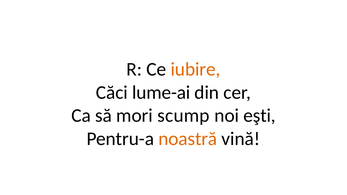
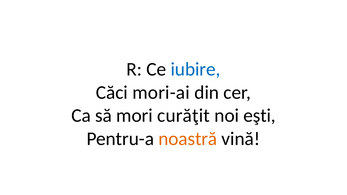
iubire colour: orange -> blue
lume-ai: lume-ai -> mori-ai
scump: scump -> curăţit
